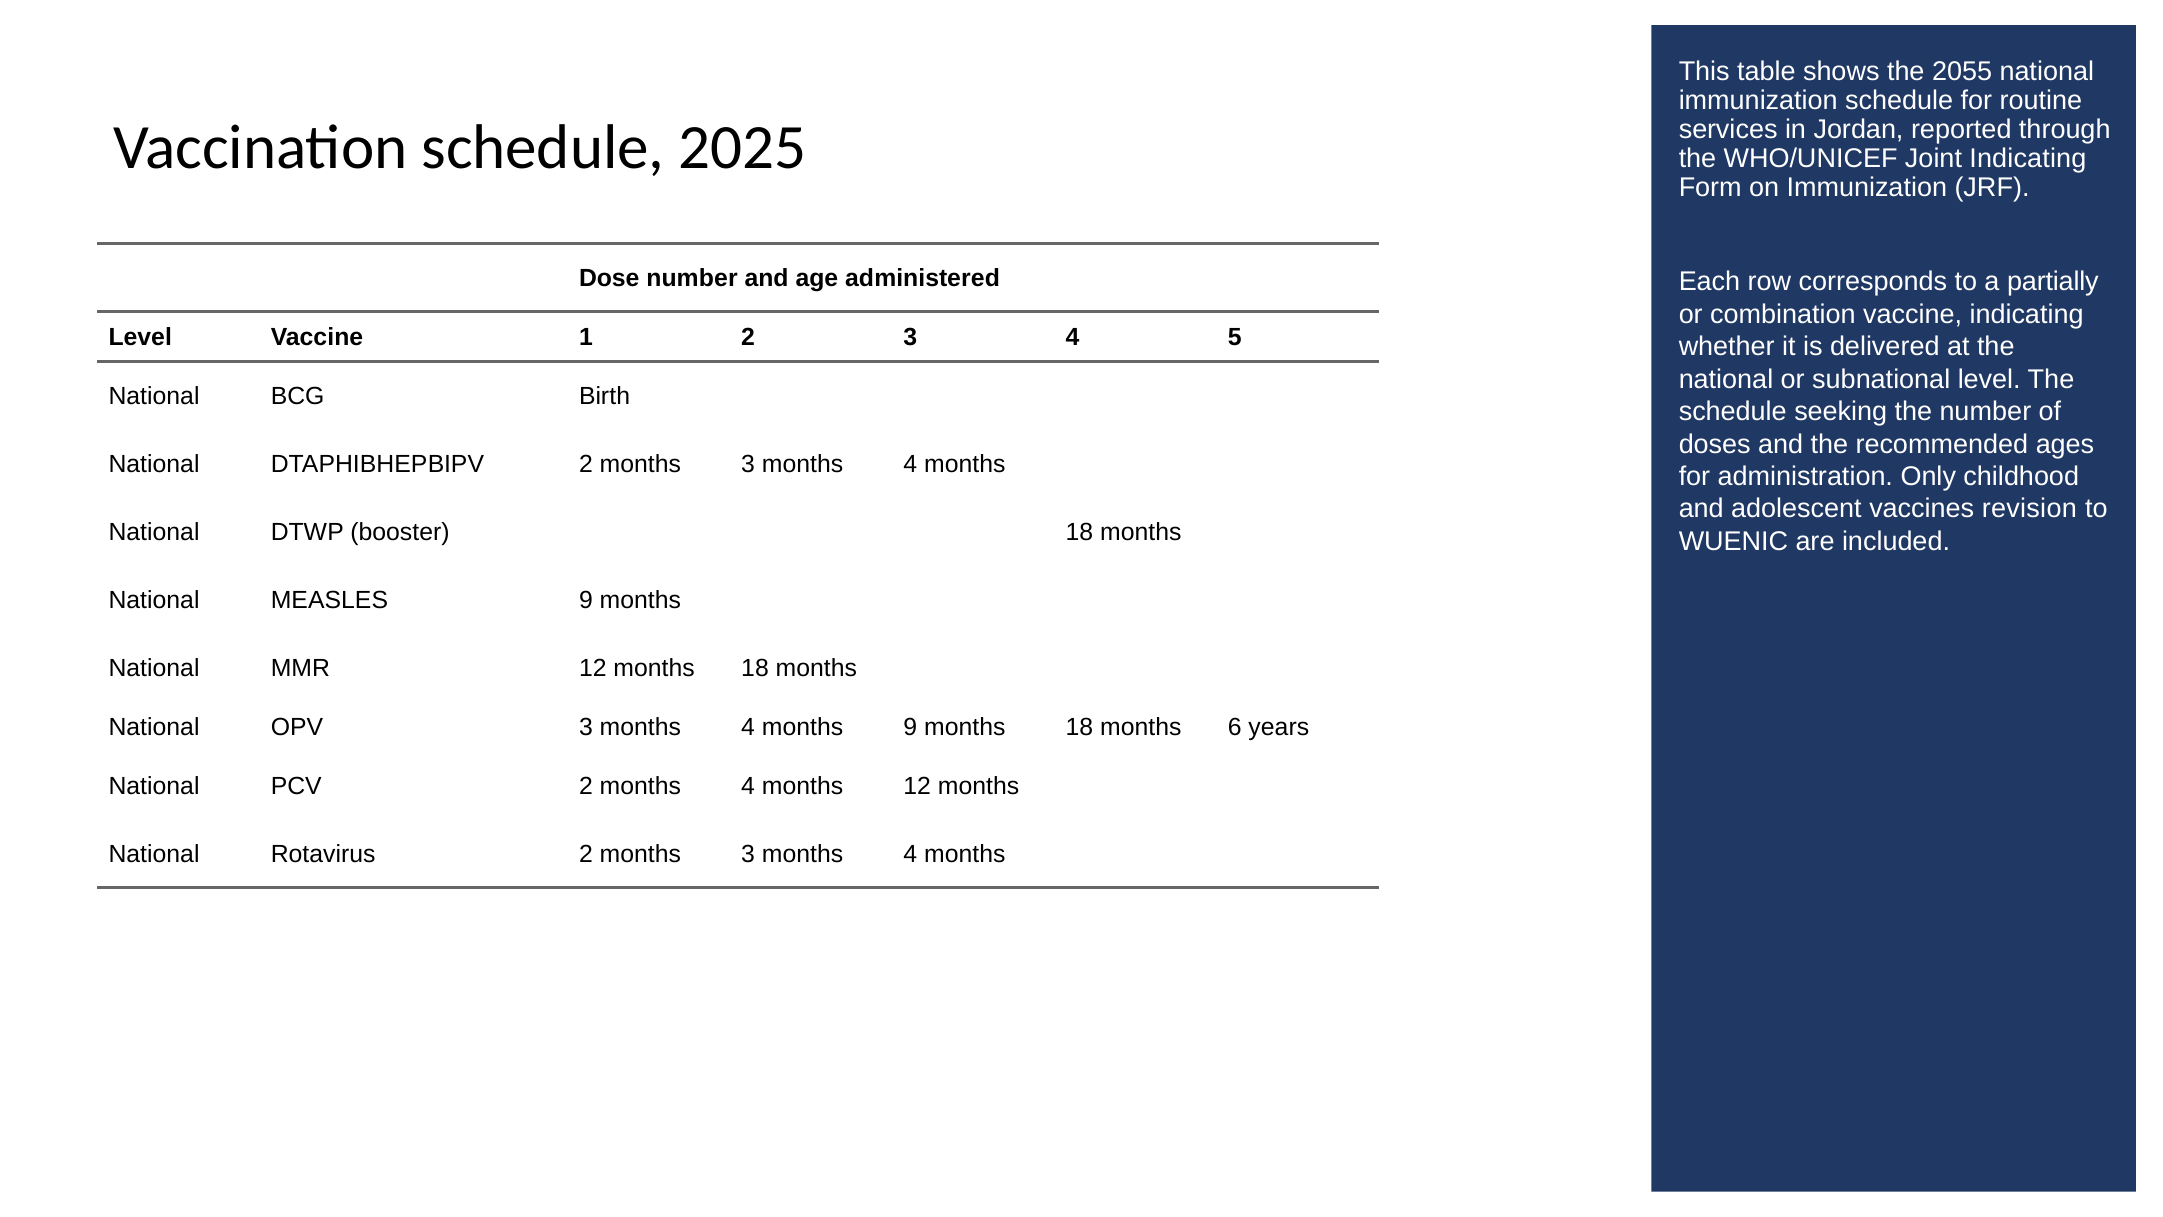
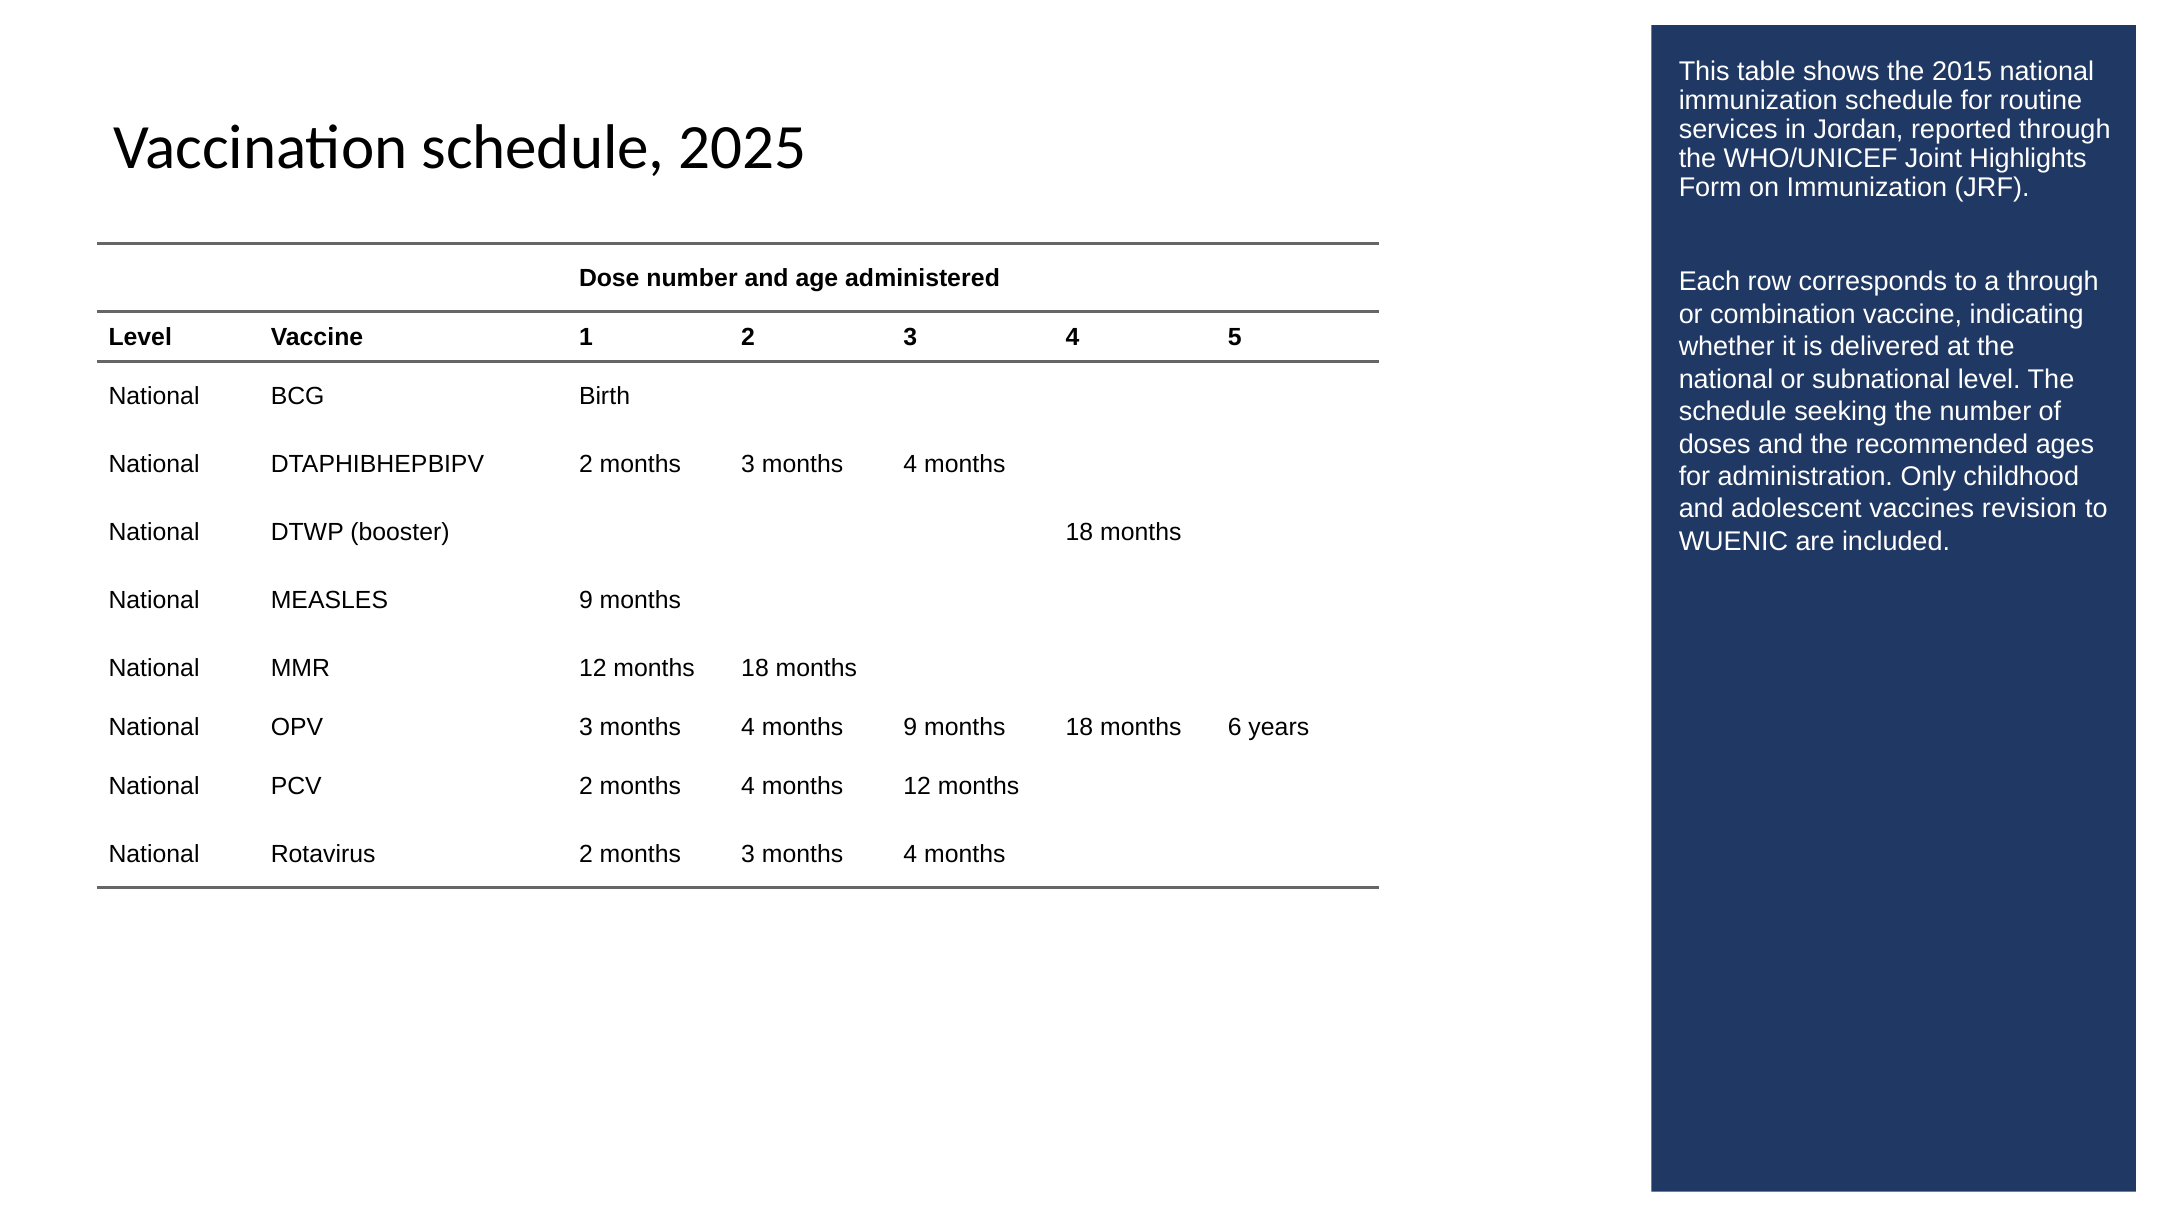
2055: 2055 -> 2015
Joint Indicating: Indicating -> Highlights
a partially: partially -> through
